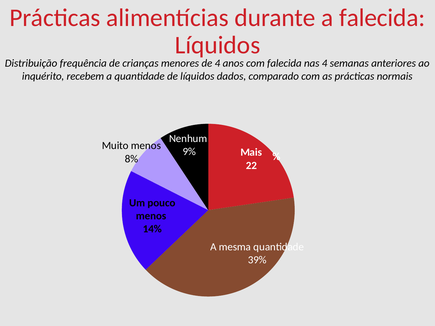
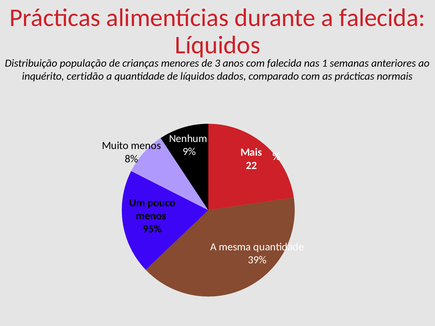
frequência: frequência -> população
de 4: 4 -> 3
nas 4: 4 -> 1
recebem: recebem -> certidão
14%: 14% -> 95%
